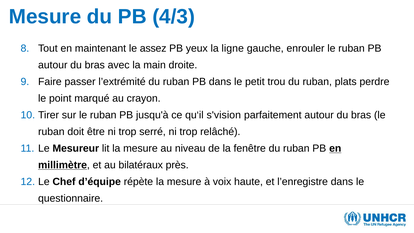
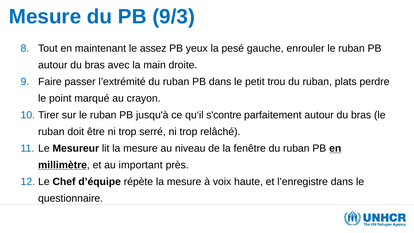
4/3: 4/3 -> 9/3
ligne: ligne -> pesé
s'vision: s'vision -> s'contre
bilatéraux: bilatéraux -> important
